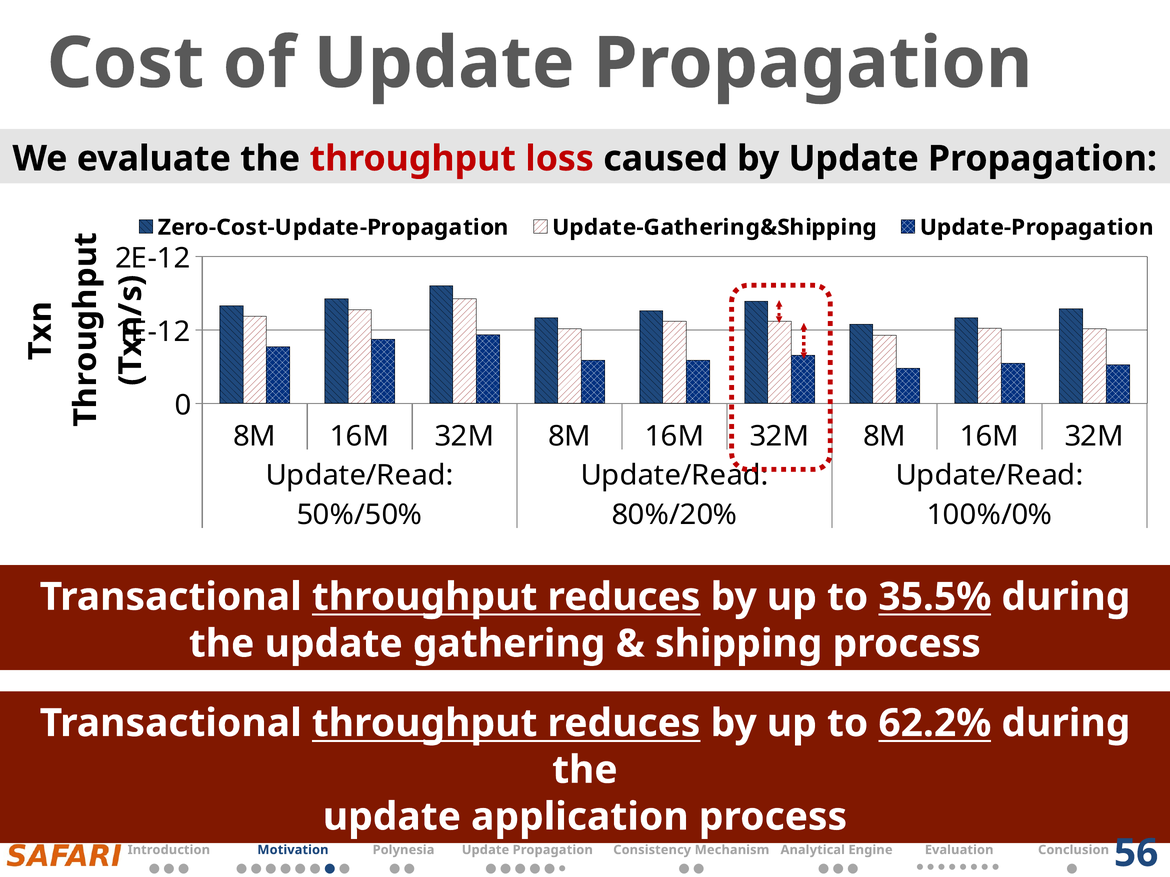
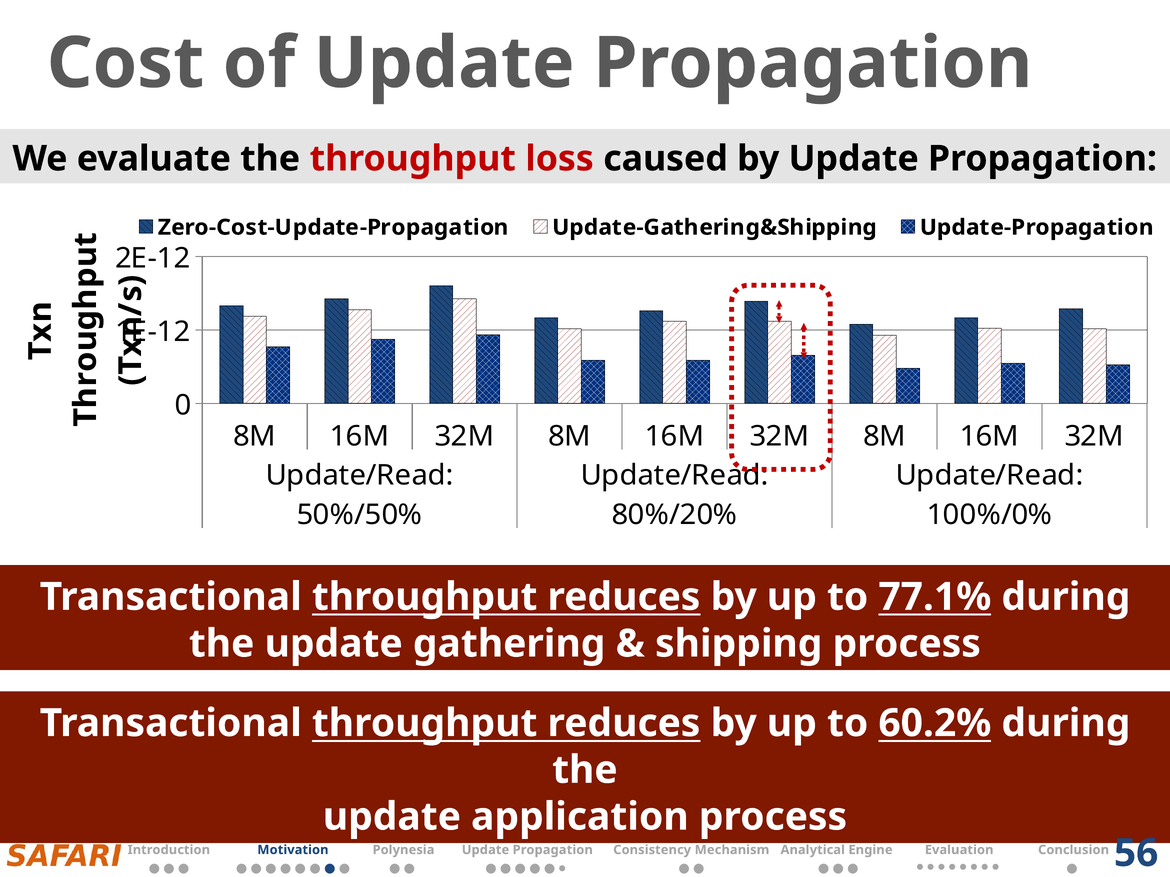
35.5%: 35.5% -> 77.1%
62.2%: 62.2% -> 60.2%
